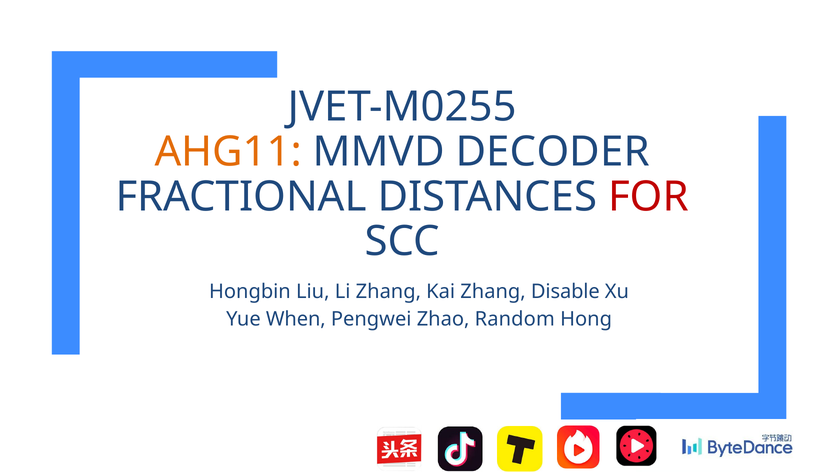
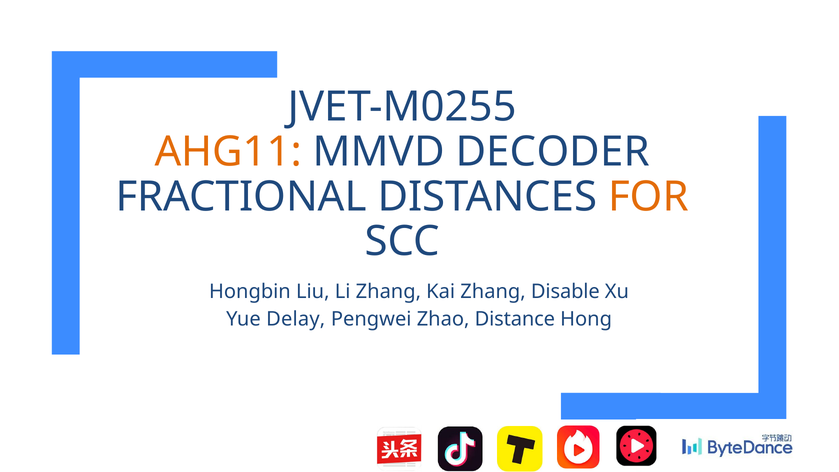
FOR colour: red -> orange
When: When -> Delay
Random: Random -> Distance
